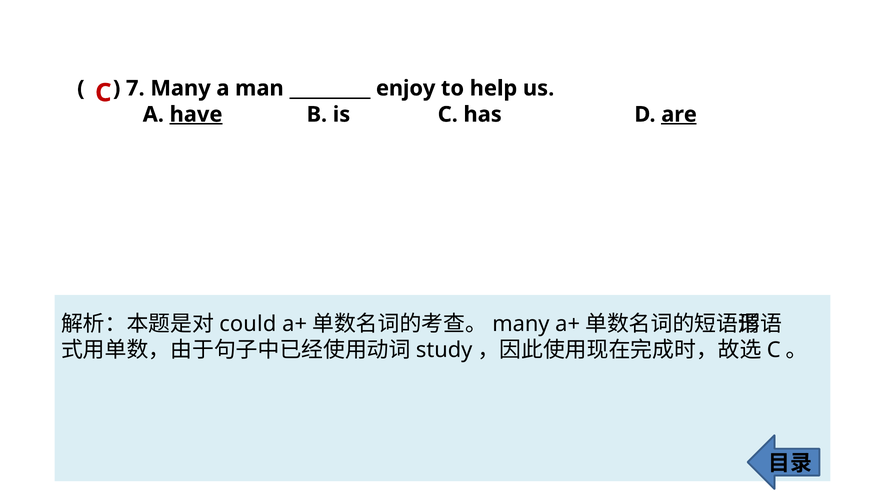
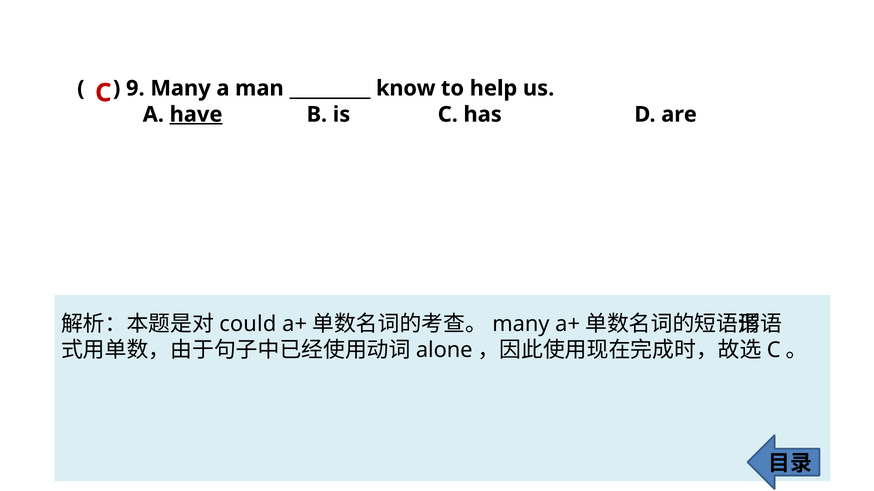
7: 7 -> 9
enjoy: enjoy -> know
are underline: present -> none
study: study -> alone
